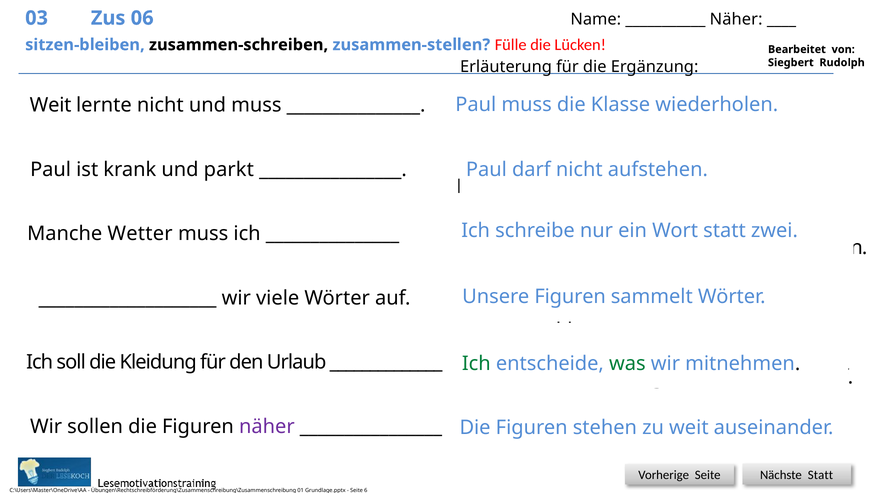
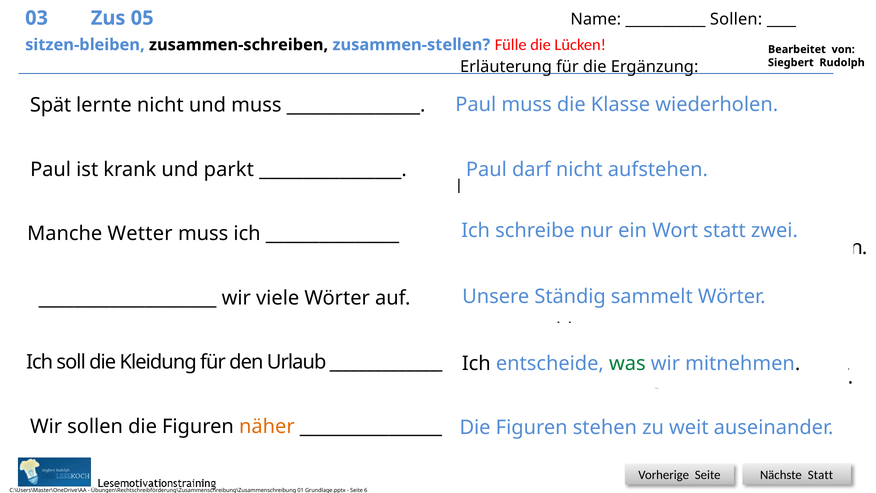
06: 06 -> 05
Näher at (736, 19): Näher -> Sollen
Weit at (51, 105): Weit -> Spät
Unsere Figuren: Figuren -> Ständig
Ich at (476, 363) colour: green -> black
näher at (267, 426) colour: purple -> orange
